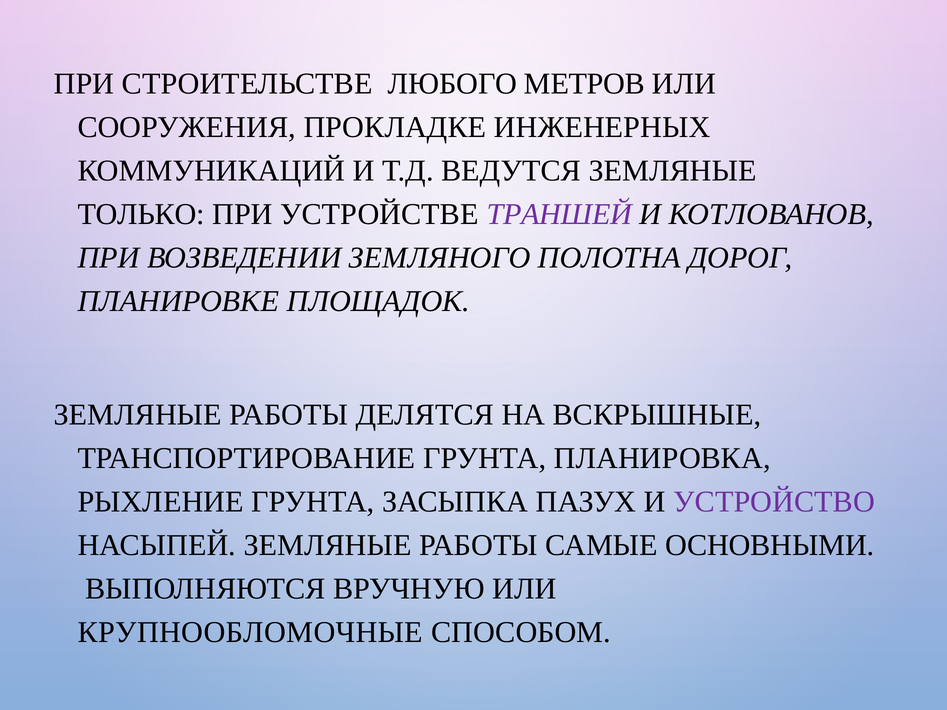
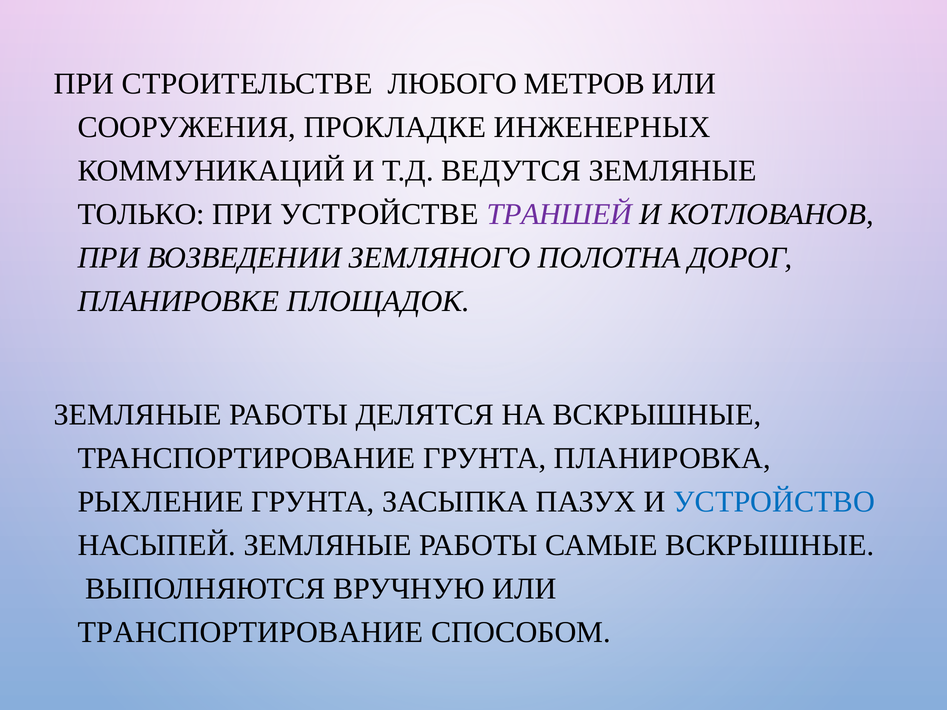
УСТРОЙСТВО colour: purple -> blue
САМЫЕ ОСНОВНЫМИ: ОСНОВНЫМИ -> ВСКРЫШНЫЕ
КРУПНООБЛОМОЧНЫЕ at (250, 632): КРУПНООБЛОМОЧНЫЕ -> ТРАНСПОРТИРОВАНИЕ
